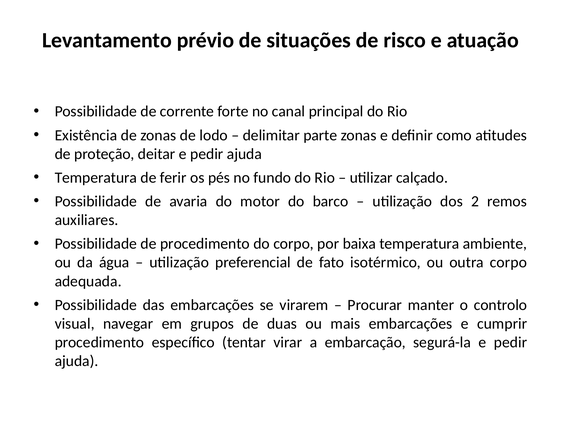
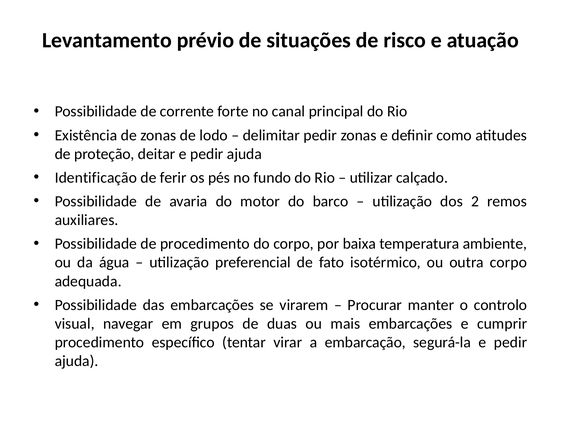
delimitar parte: parte -> pedir
Temperatura at (96, 178): Temperatura -> Identificação
